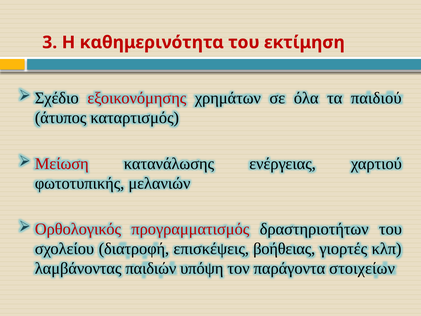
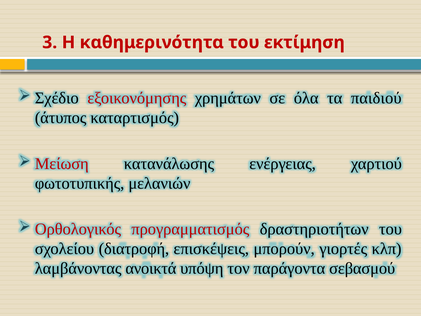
βοήθειας: βοήθειας -> μπορούν
παιδιών: παιδιών -> ανοικτά
στοιχείων: στοιχείων -> σεβασμού
